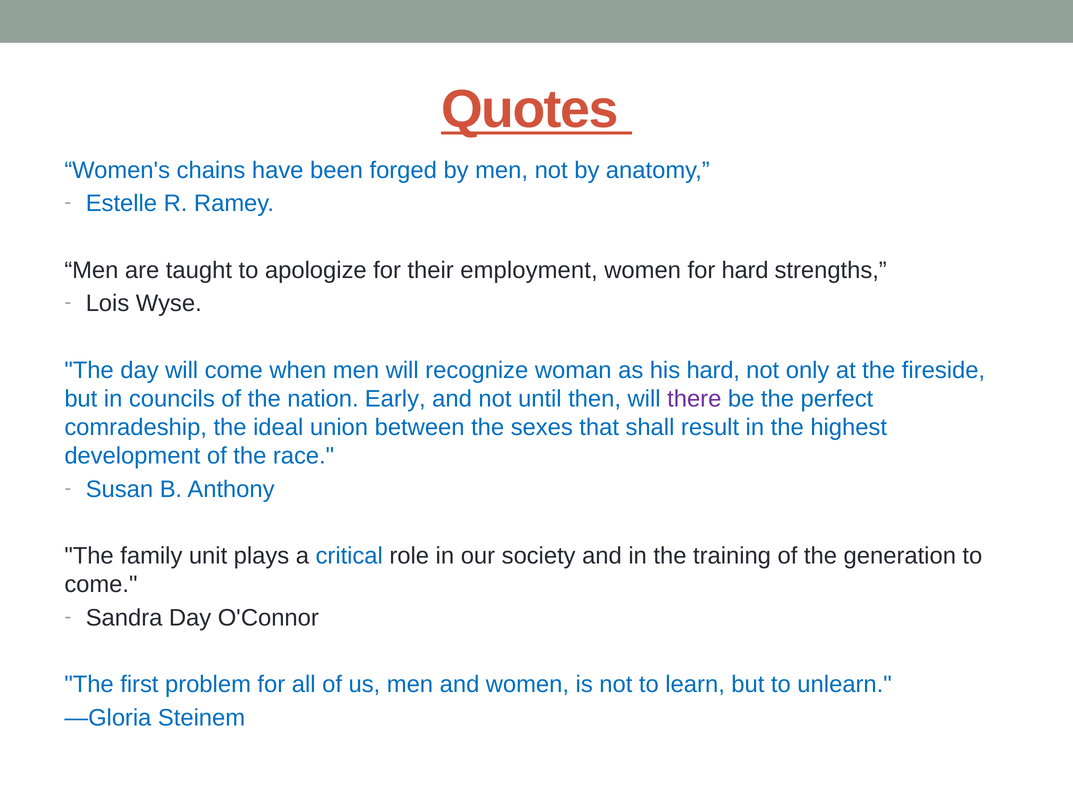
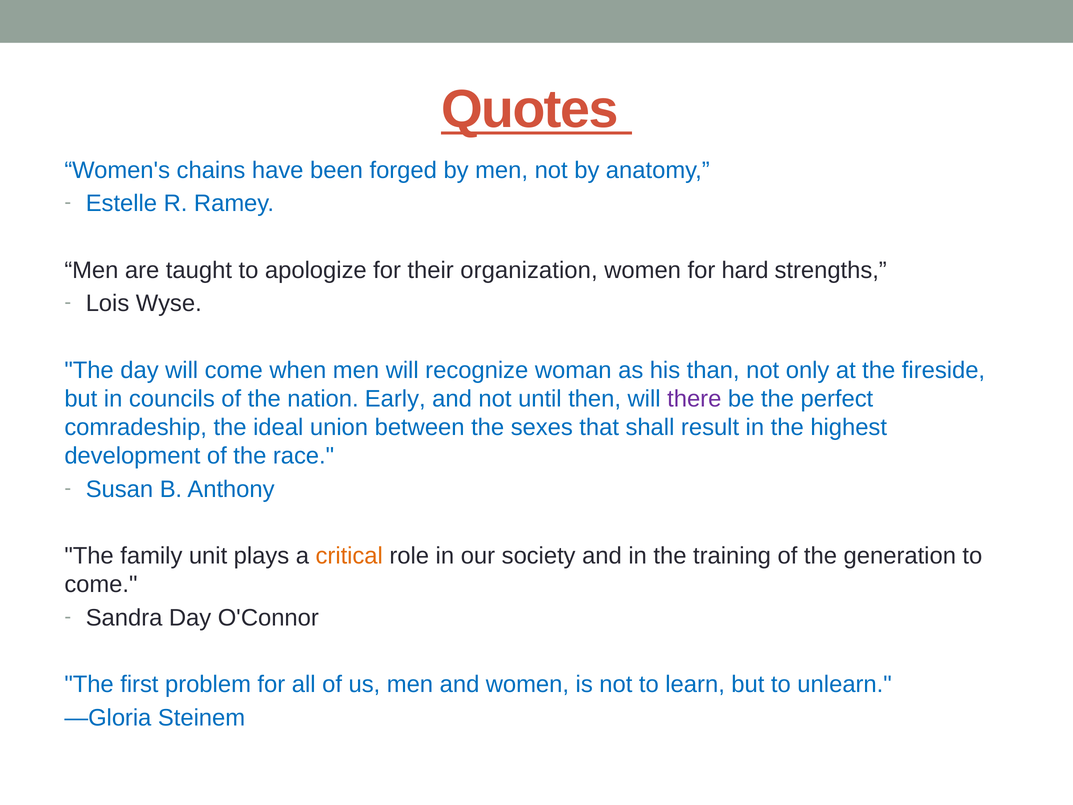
employment: employment -> organization
his hard: hard -> than
critical colour: blue -> orange
